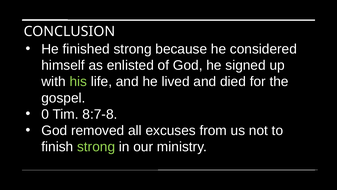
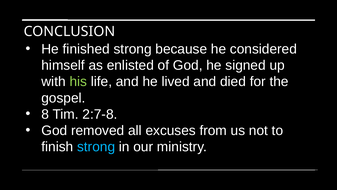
0: 0 -> 8
8:7-8: 8:7-8 -> 2:7-8
strong at (96, 147) colour: light green -> light blue
